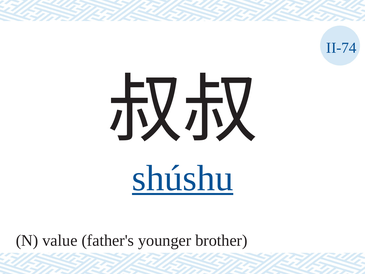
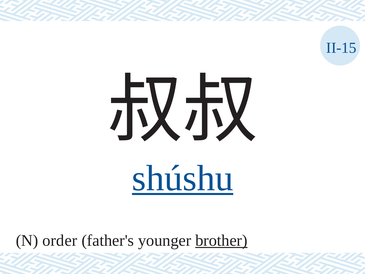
II-74: II-74 -> II-15
value: value -> order
brother underline: none -> present
